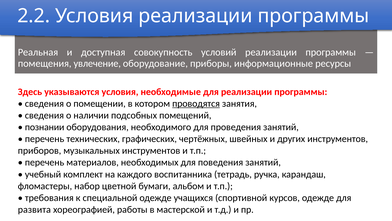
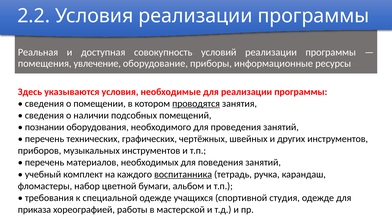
воспитанника underline: none -> present
курсов: курсов -> студия
развита: развита -> приказа
